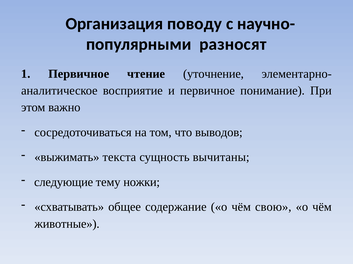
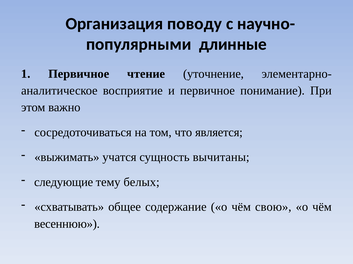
разносят: разносят -> длинные
выводов: выводов -> является
текста: текста -> учатся
ножки: ножки -> белых
животные: животные -> весеннюю
